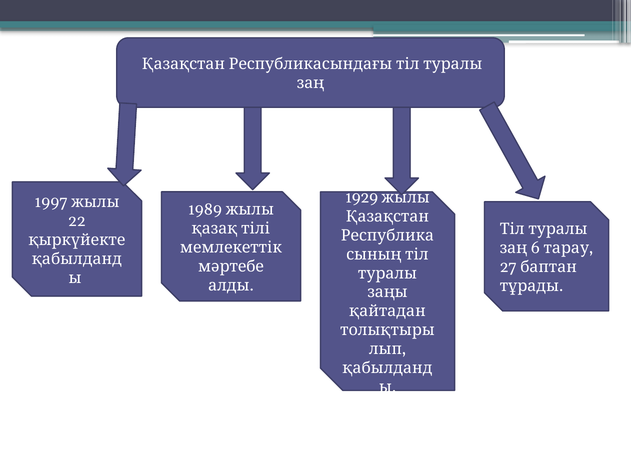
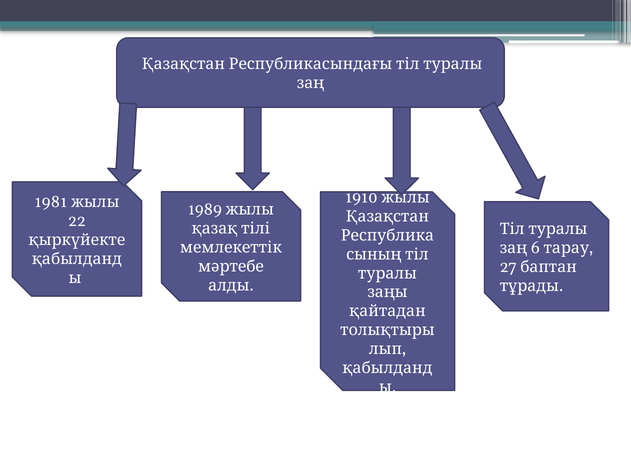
1929: 1929 -> 1910
1997: 1997 -> 1981
